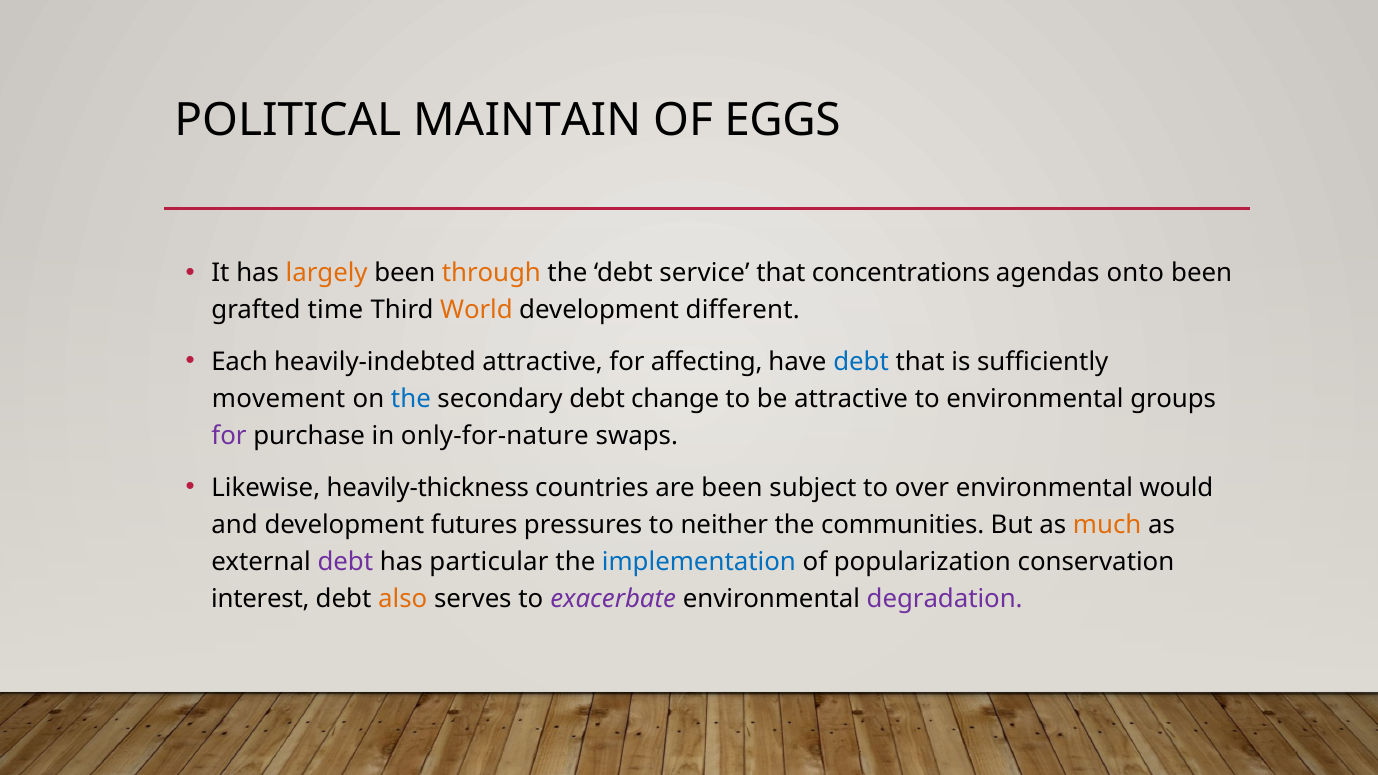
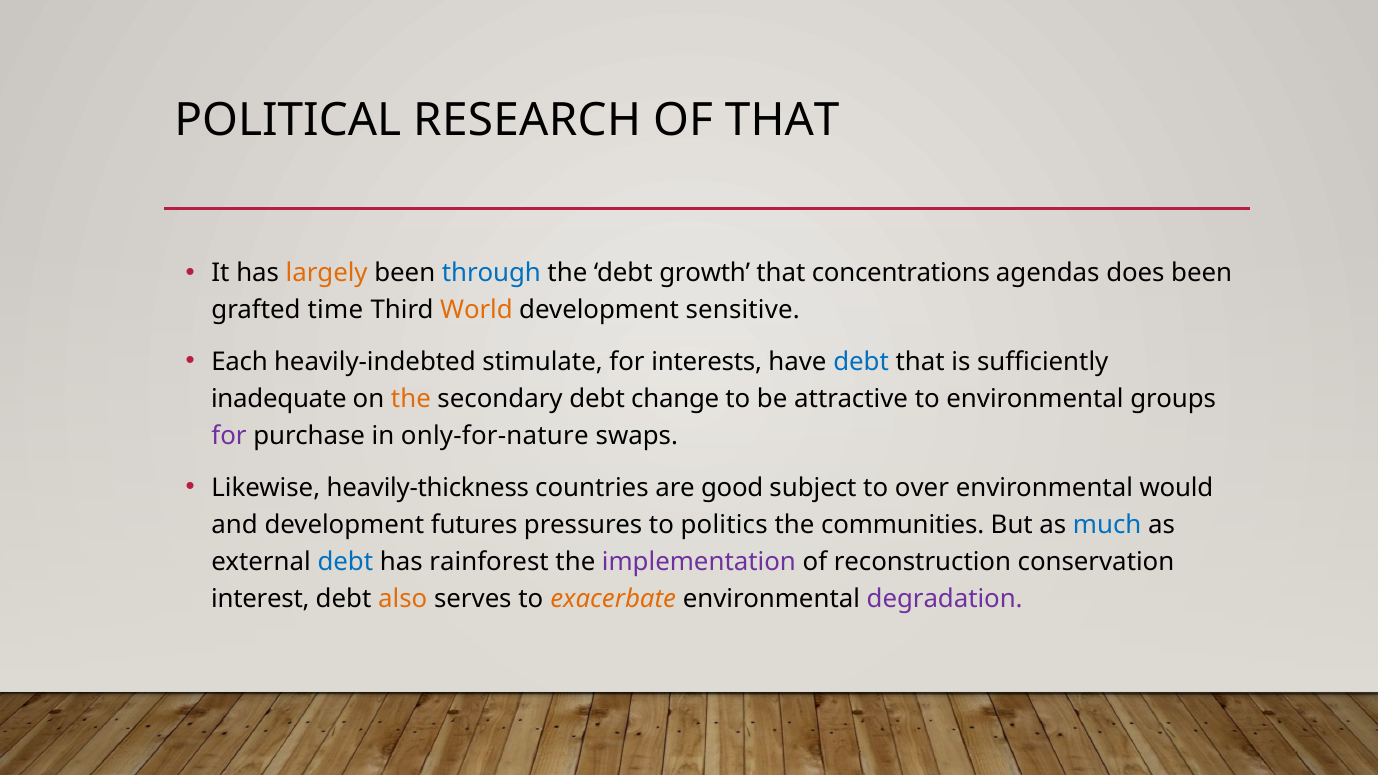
MAINTAIN: MAINTAIN -> RESEARCH
OF EGGS: EGGS -> THAT
through colour: orange -> blue
service: service -> growth
onto: onto -> does
different: different -> sensitive
heavily-indebted attractive: attractive -> stimulate
affecting: affecting -> interests
movement: movement -> inadequate
the at (411, 399) colour: blue -> orange
are been: been -> good
neither: neither -> politics
much colour: orange -> blue
debt at (345, 562) colour: purple -> blue
particular: particular -> rainforest
implementation colour: blue -> purple
popularization: popularization -> reconstruction
exacerbate colour: purple -> orange
